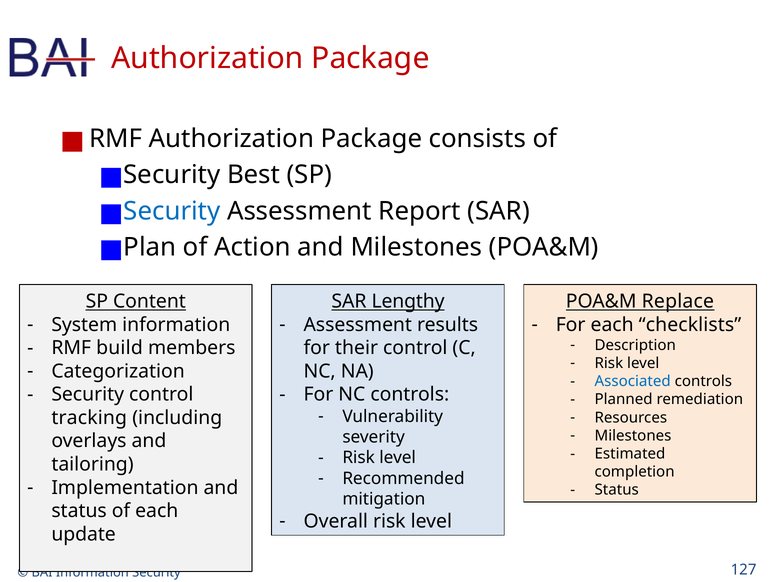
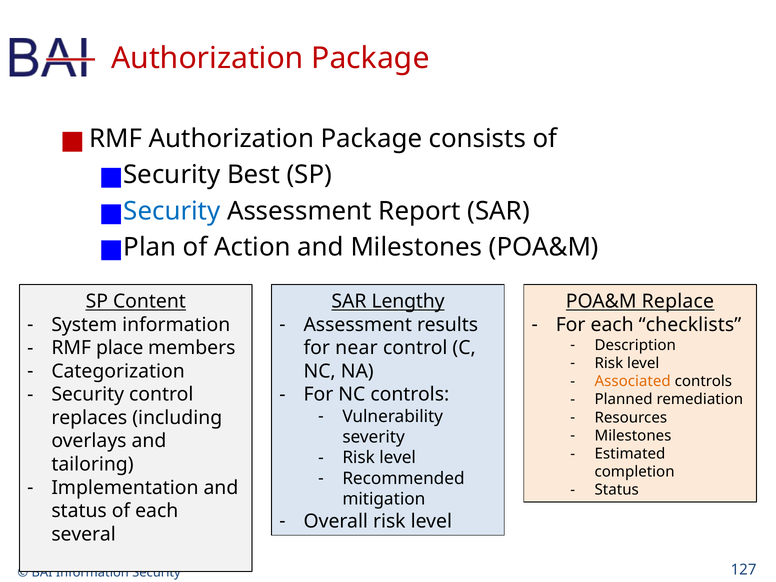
build: build -> place
their: their -> near
Associated colour: blue -> orange
tracking: tracking -> replaces
update: update -> several
